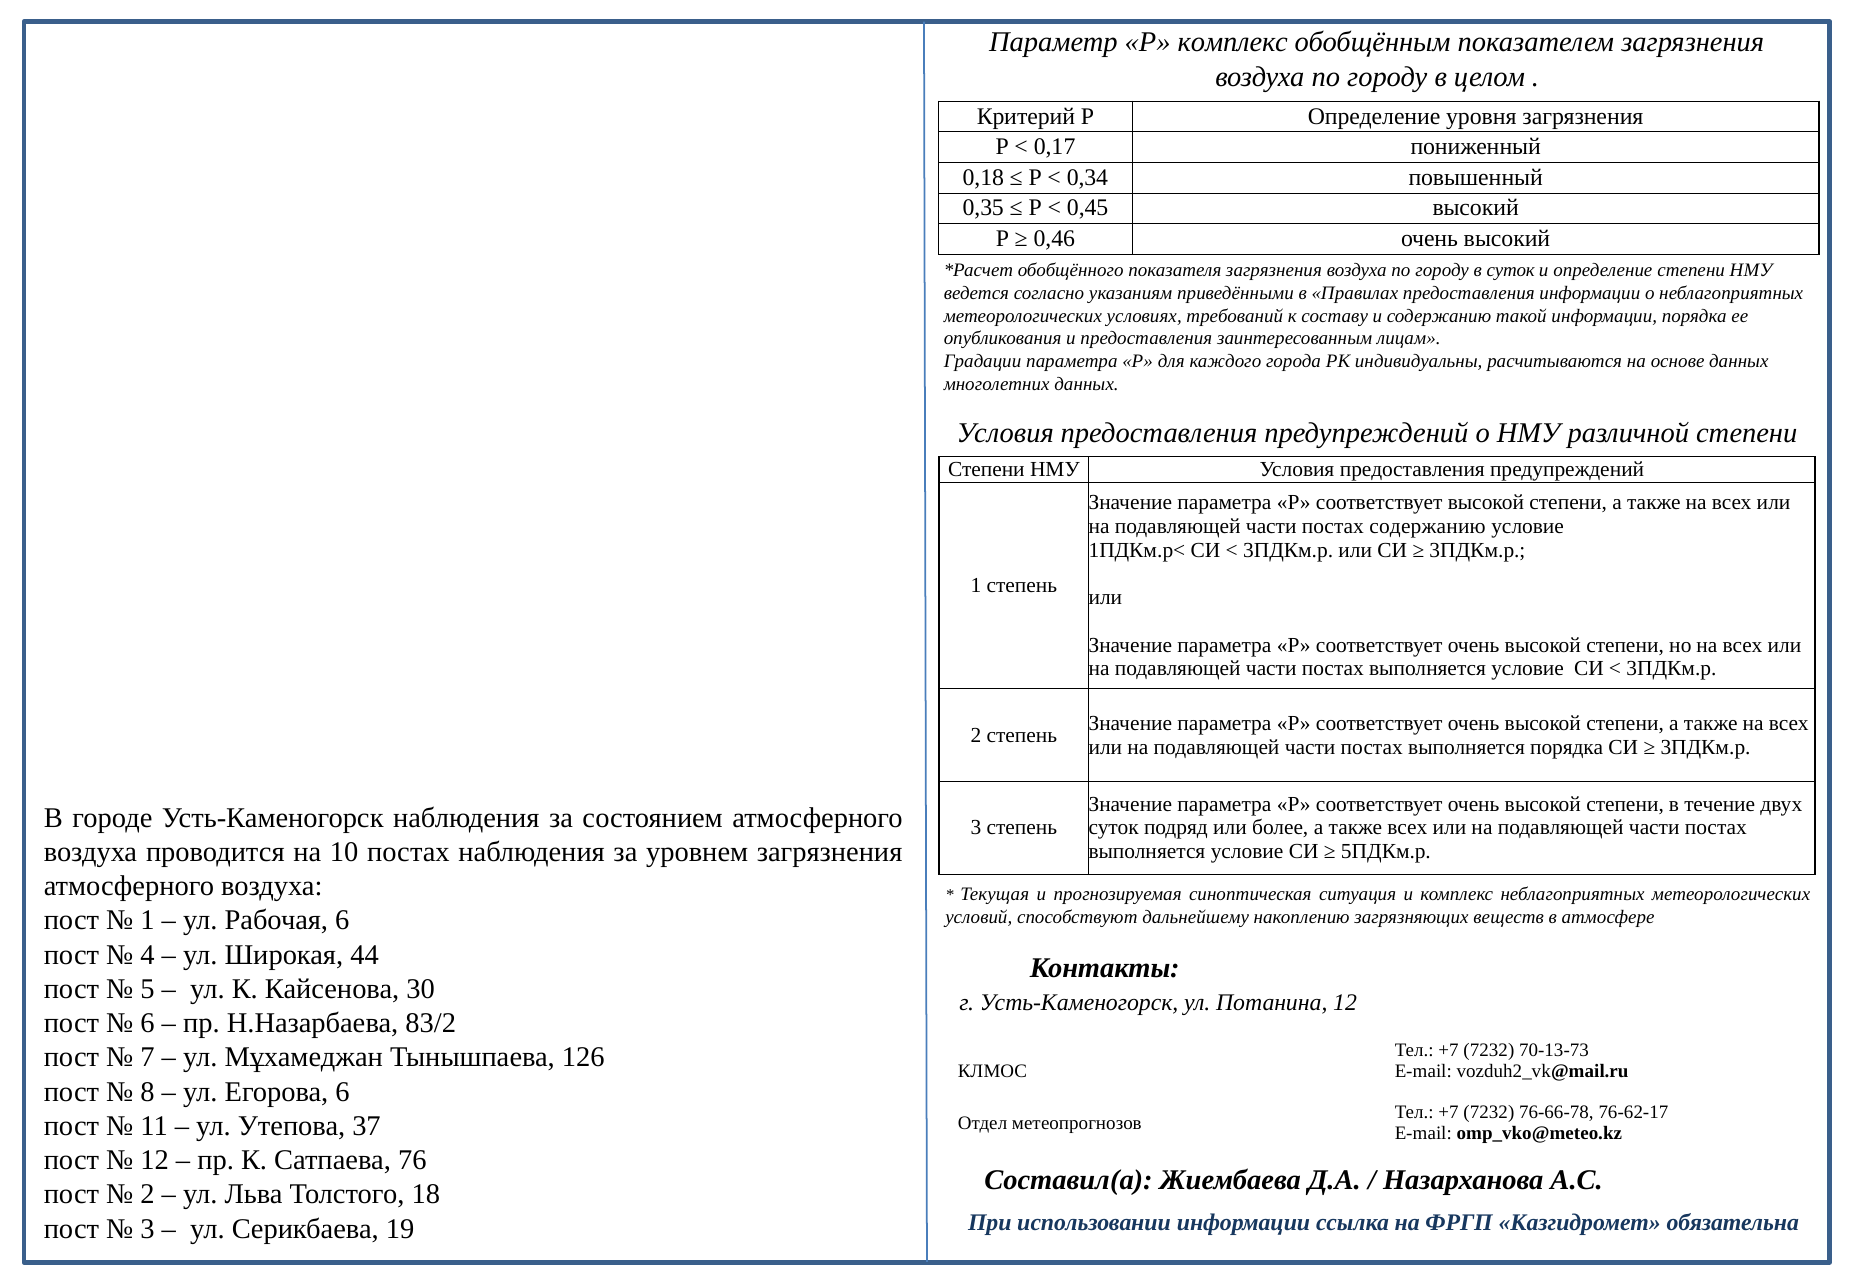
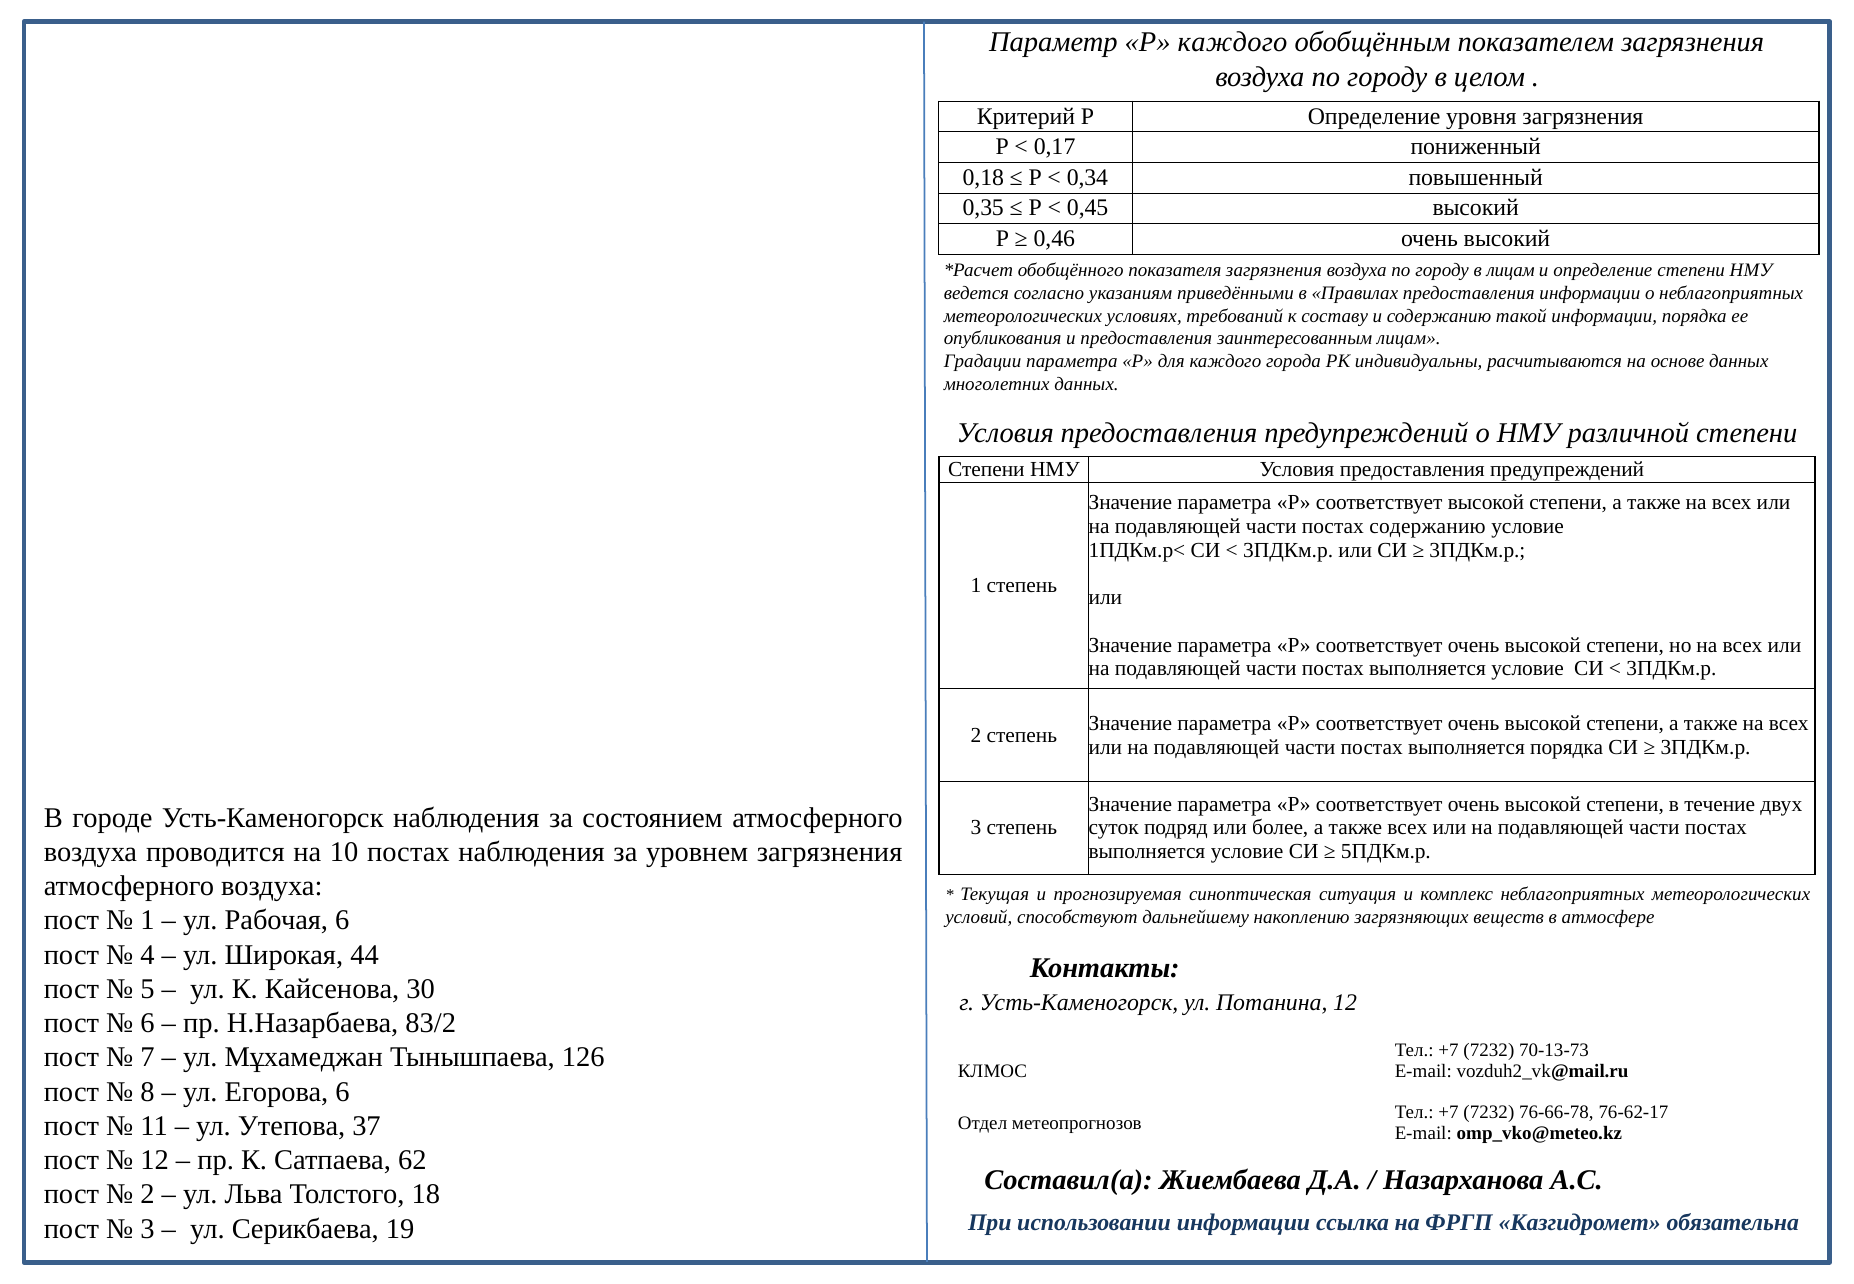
Р комплекс: комплекс -> каждого
в суток: суток -> лицам
76: 76 -> 62
